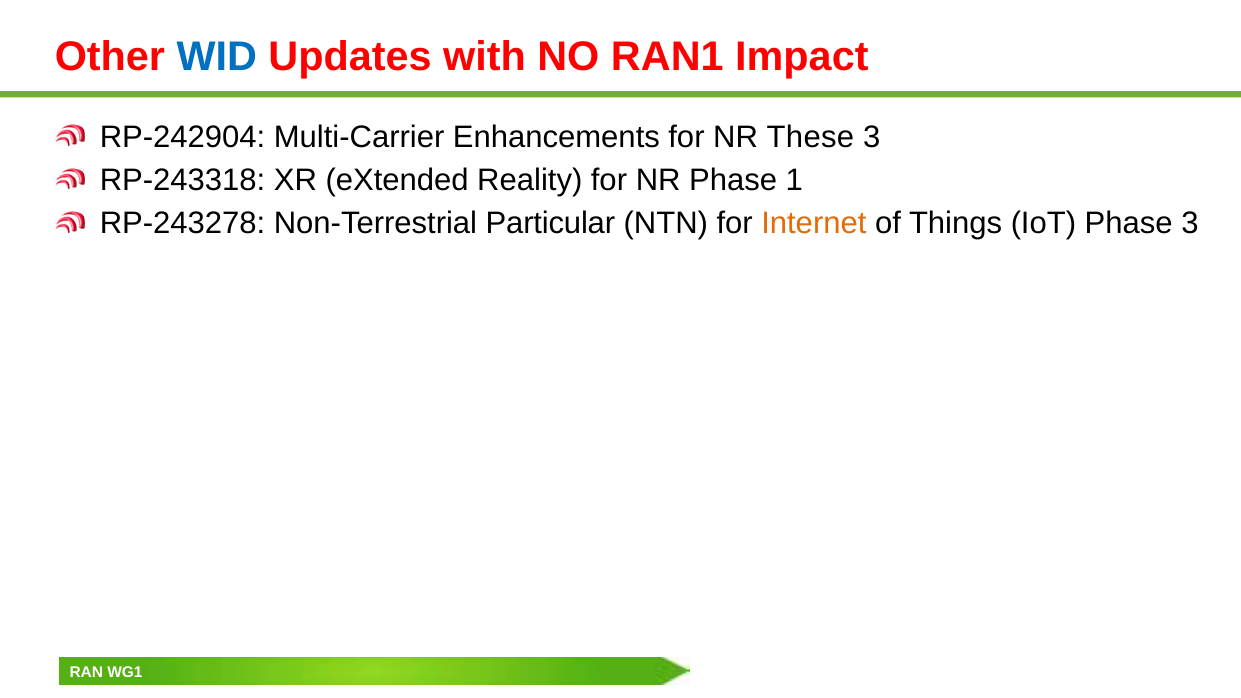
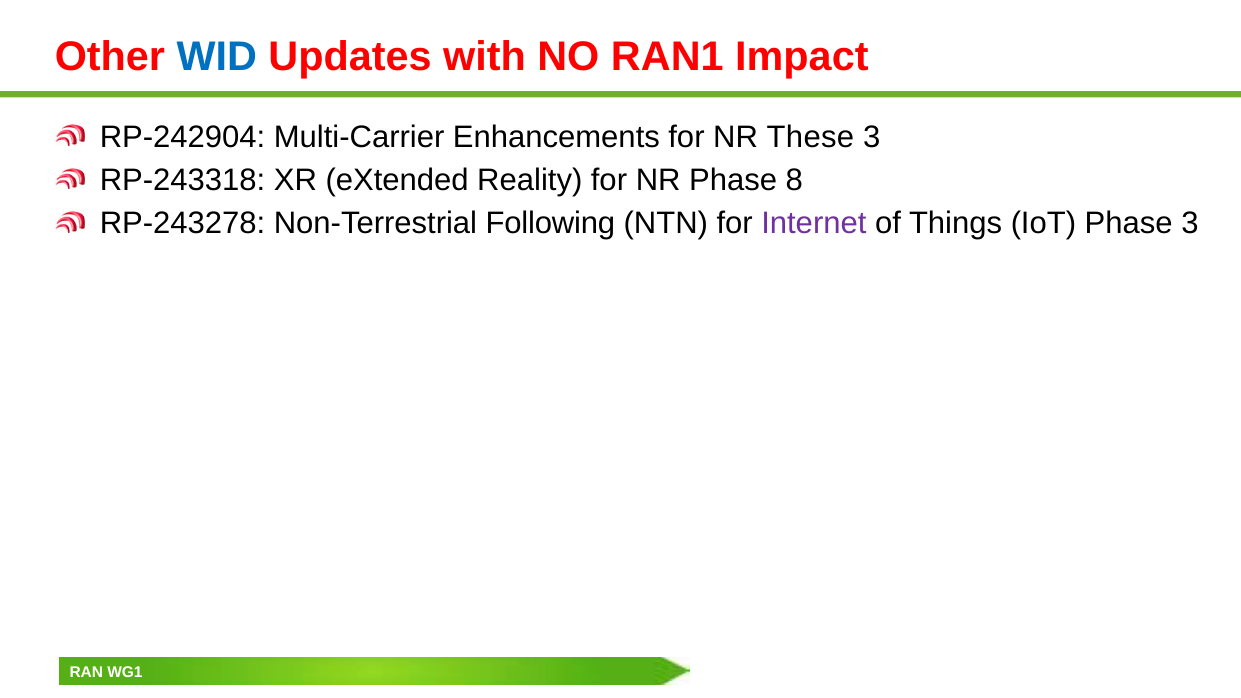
1: 1 -> 8
Particular: Particular -> Following
Internet colour: orange -> purple
